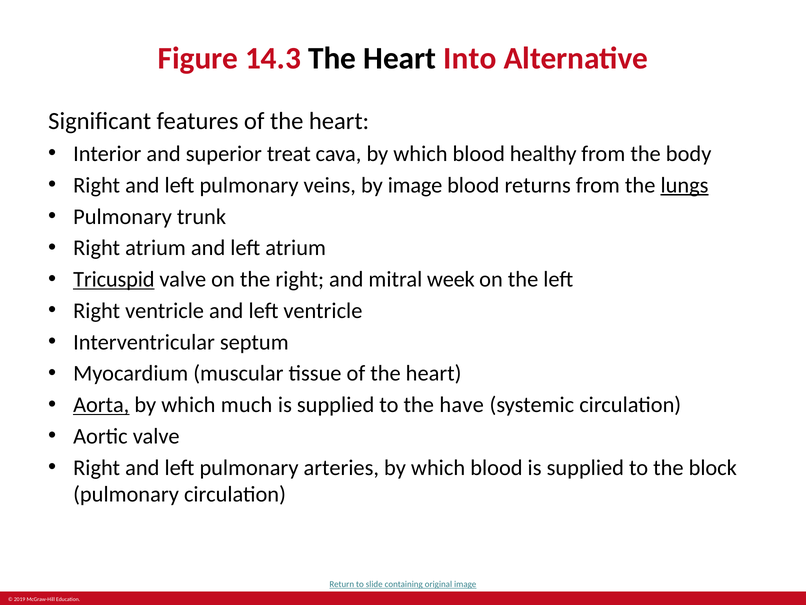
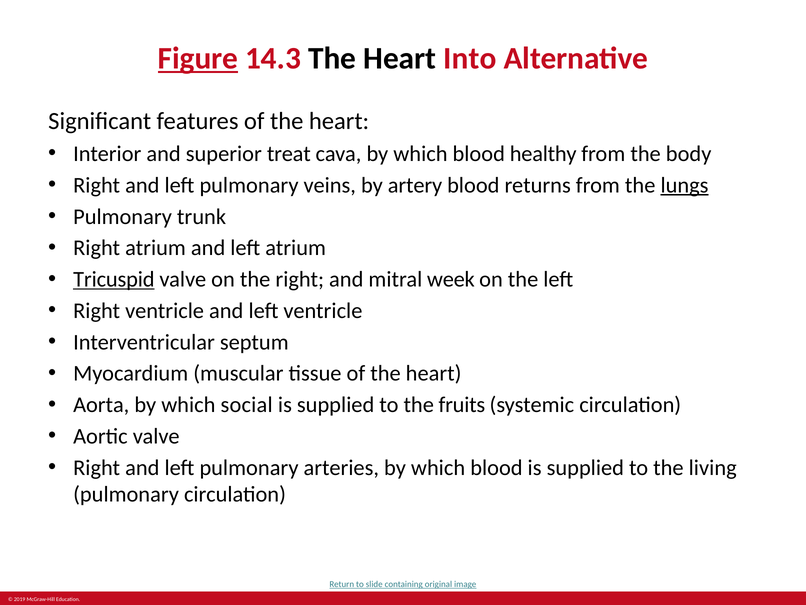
Figure underline: none -> present
by image: image -> artery
Aorta underline: present -> none
much: much -> social
have: have -> fruits
block: block -> living
